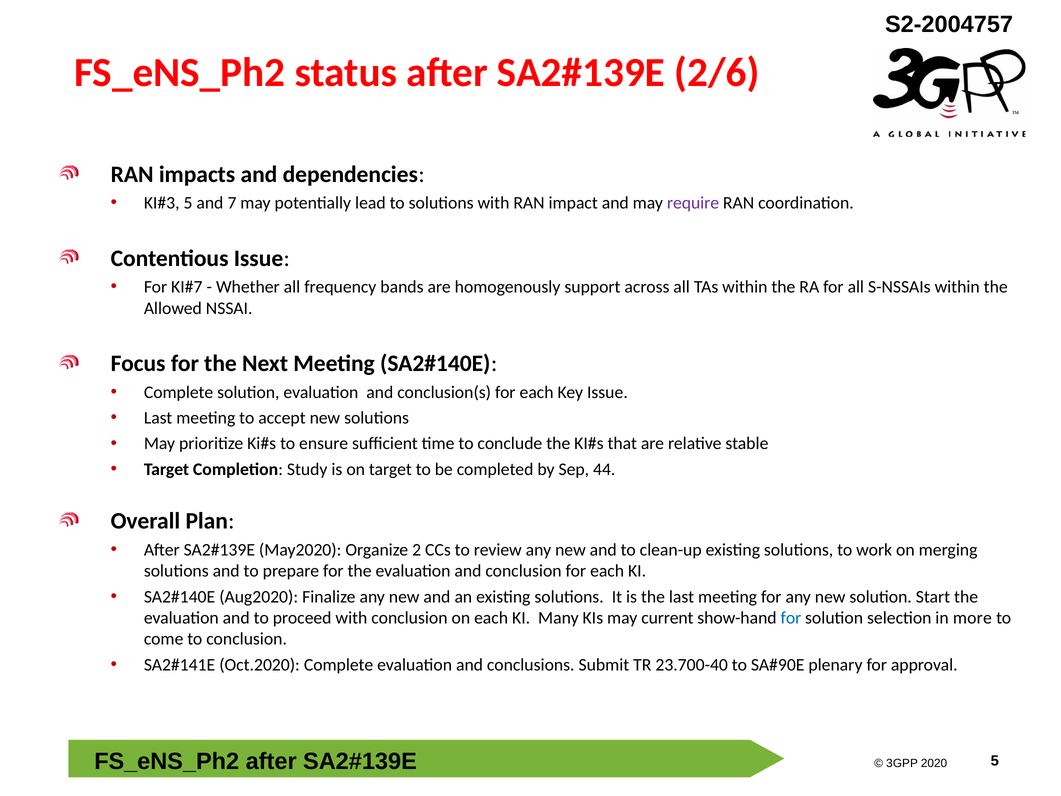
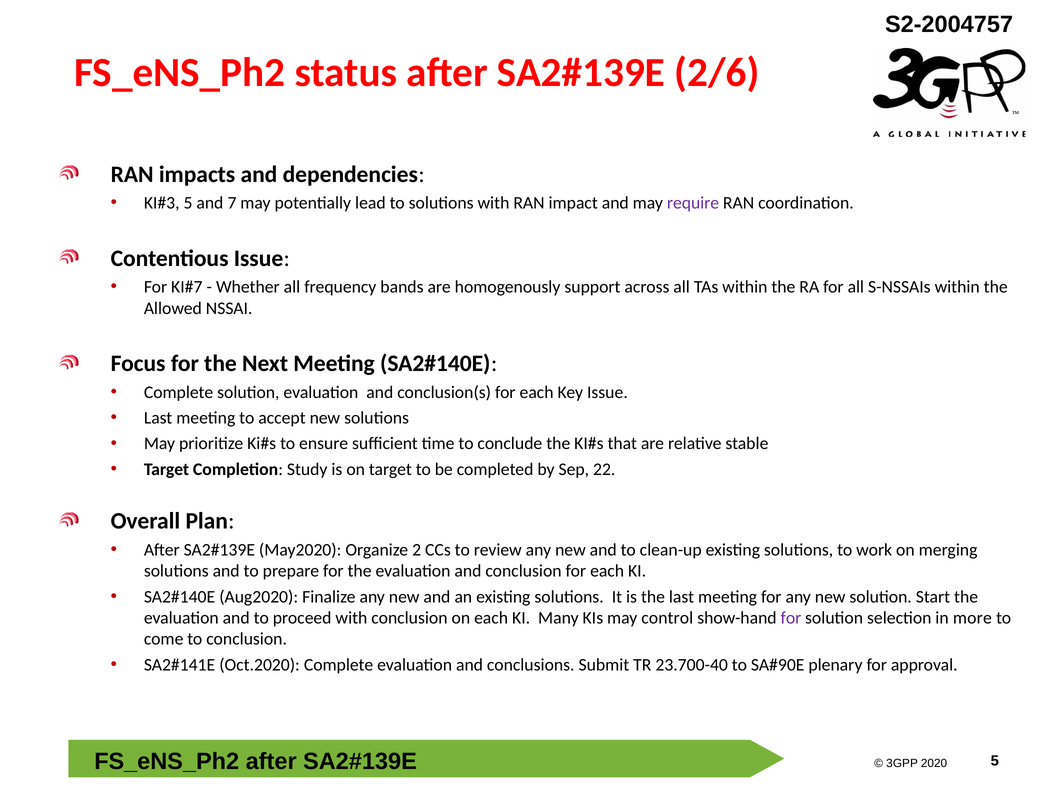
44: 44 -> 22
current: current -> control
for at (791, 618) colour: blue -> purple
